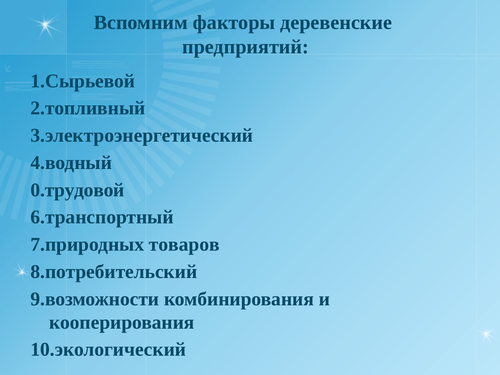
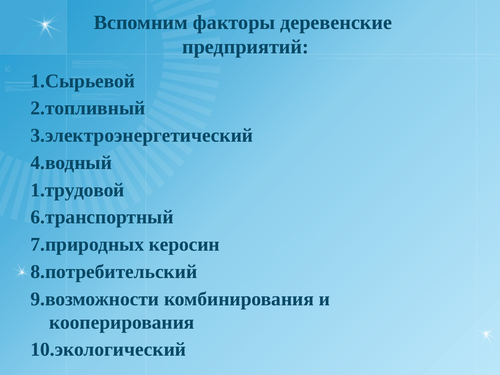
0.трудовой: 0.трудовой -> 1.трудовой
товаров: товаров -> керосин
